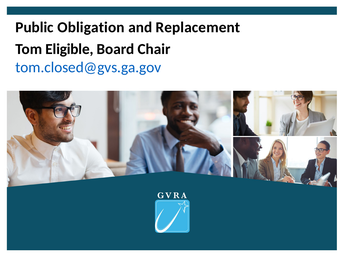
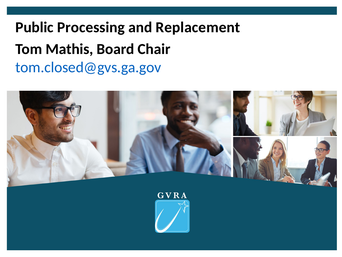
Obligation: Obligation -> Processing
Eligible: Eligible -> Mathis
